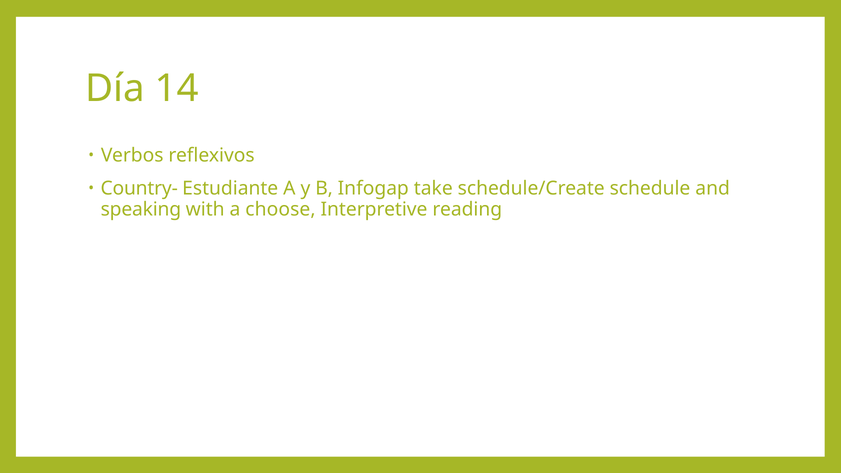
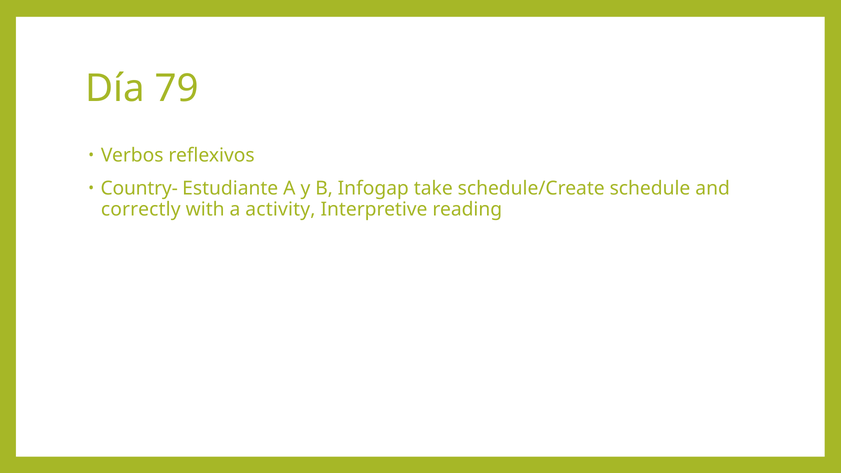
14: 14 -> 79
speaking: speaking -> correctly
choose: choose -> activity
